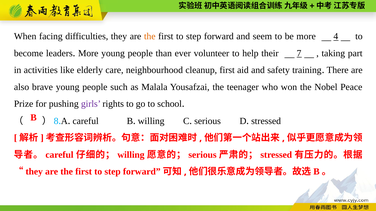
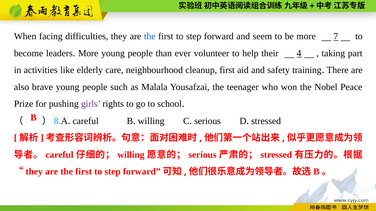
the at (150, 36) colour: orange -> blue
4: 4 -> 7
7: 7 -> 4
